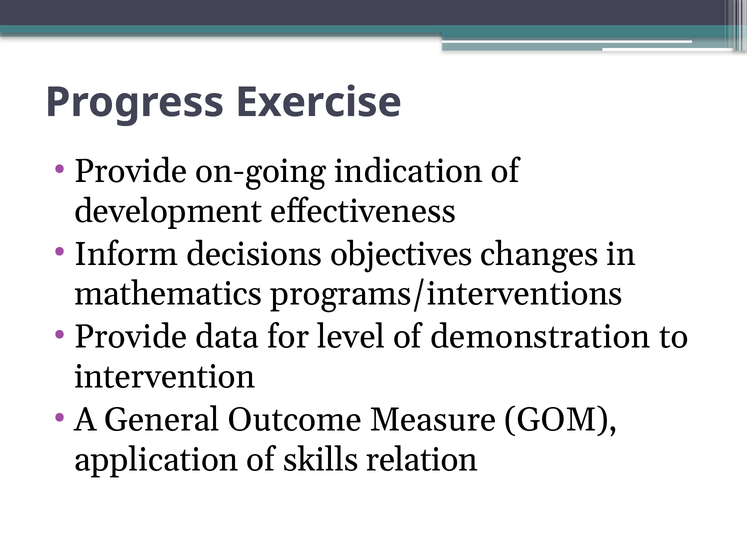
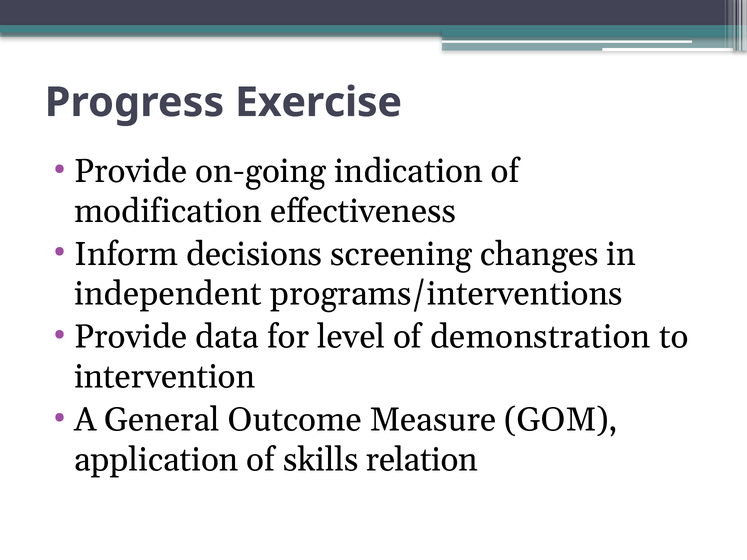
development: development -> modification
objectives: objectives -> screening
mathematics: mathematics -> independent
